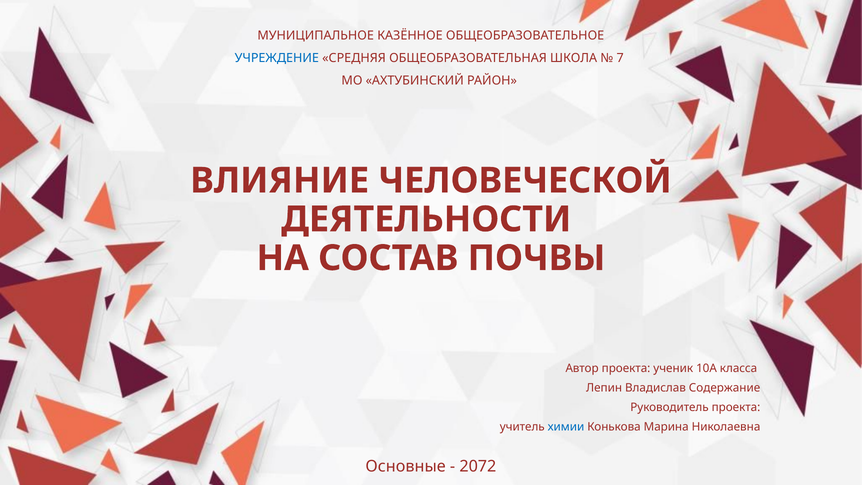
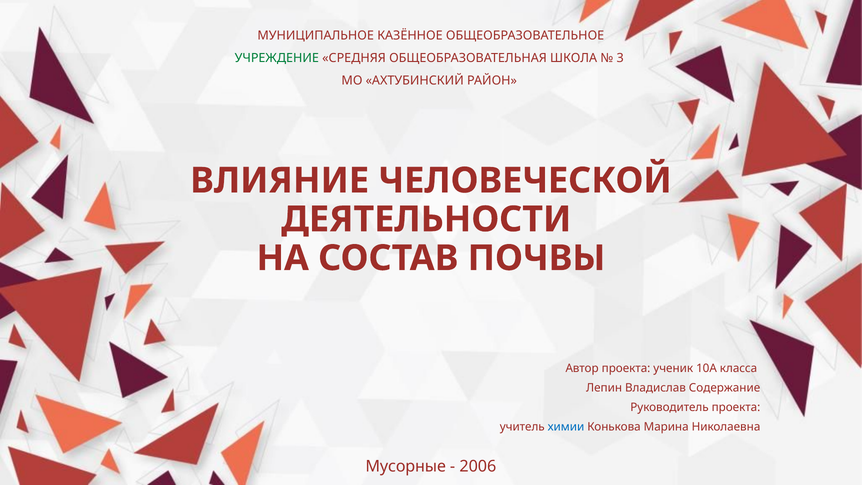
УЧРЕЖДЕНИЕ colour: blue -> green
7: 7 -> 3
Основные: Основные -> Мусорные
2072: 2072 -> 2006
